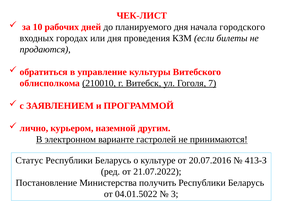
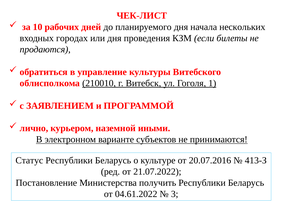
городского: городского -> нескольких
7: 7 -> 1
другим: другим -> иными
гастролей: гастролей -> субъектов
04.01.5022: 04.01.5022 -> 04.61.2022
